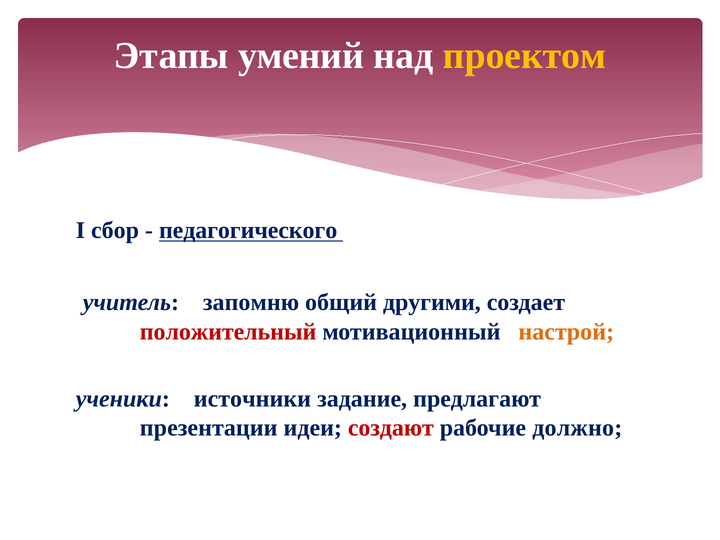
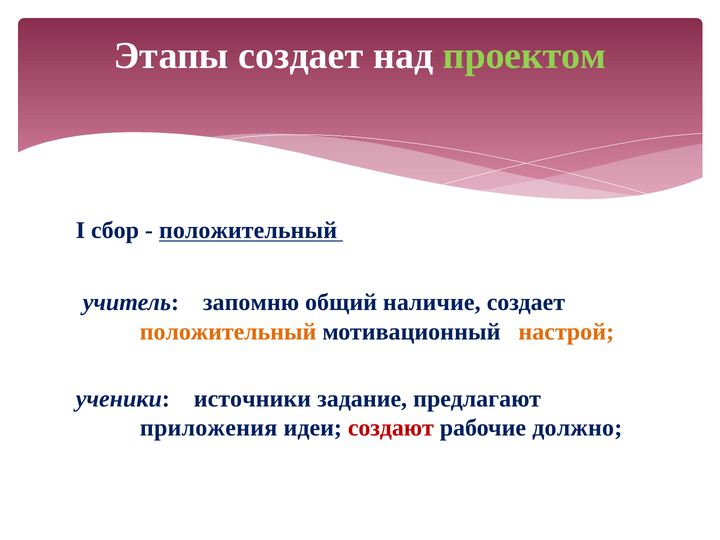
Этапы умений: умений -> создает
проектом colour: yellow -> light green
педагогического at (248, 230): педагогического -> положительный
другими: другими -> наличие
положительный at (228, 332) colour: red -> orange
презентации: презентации -> приложения
